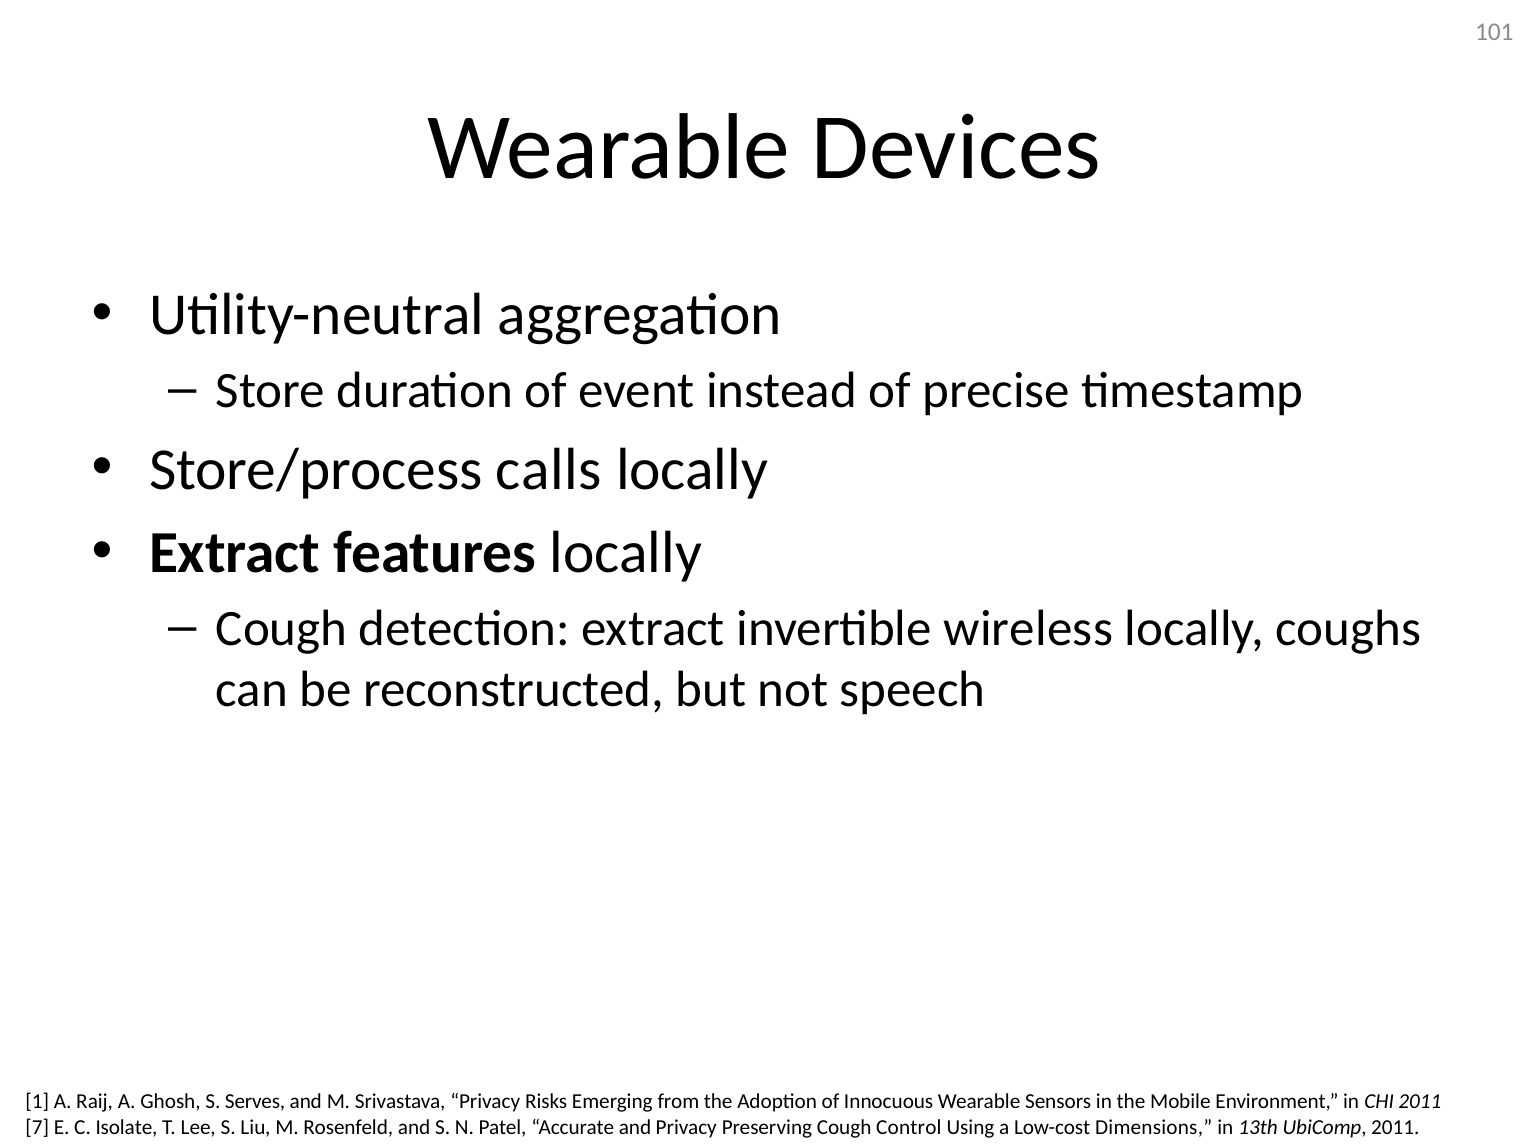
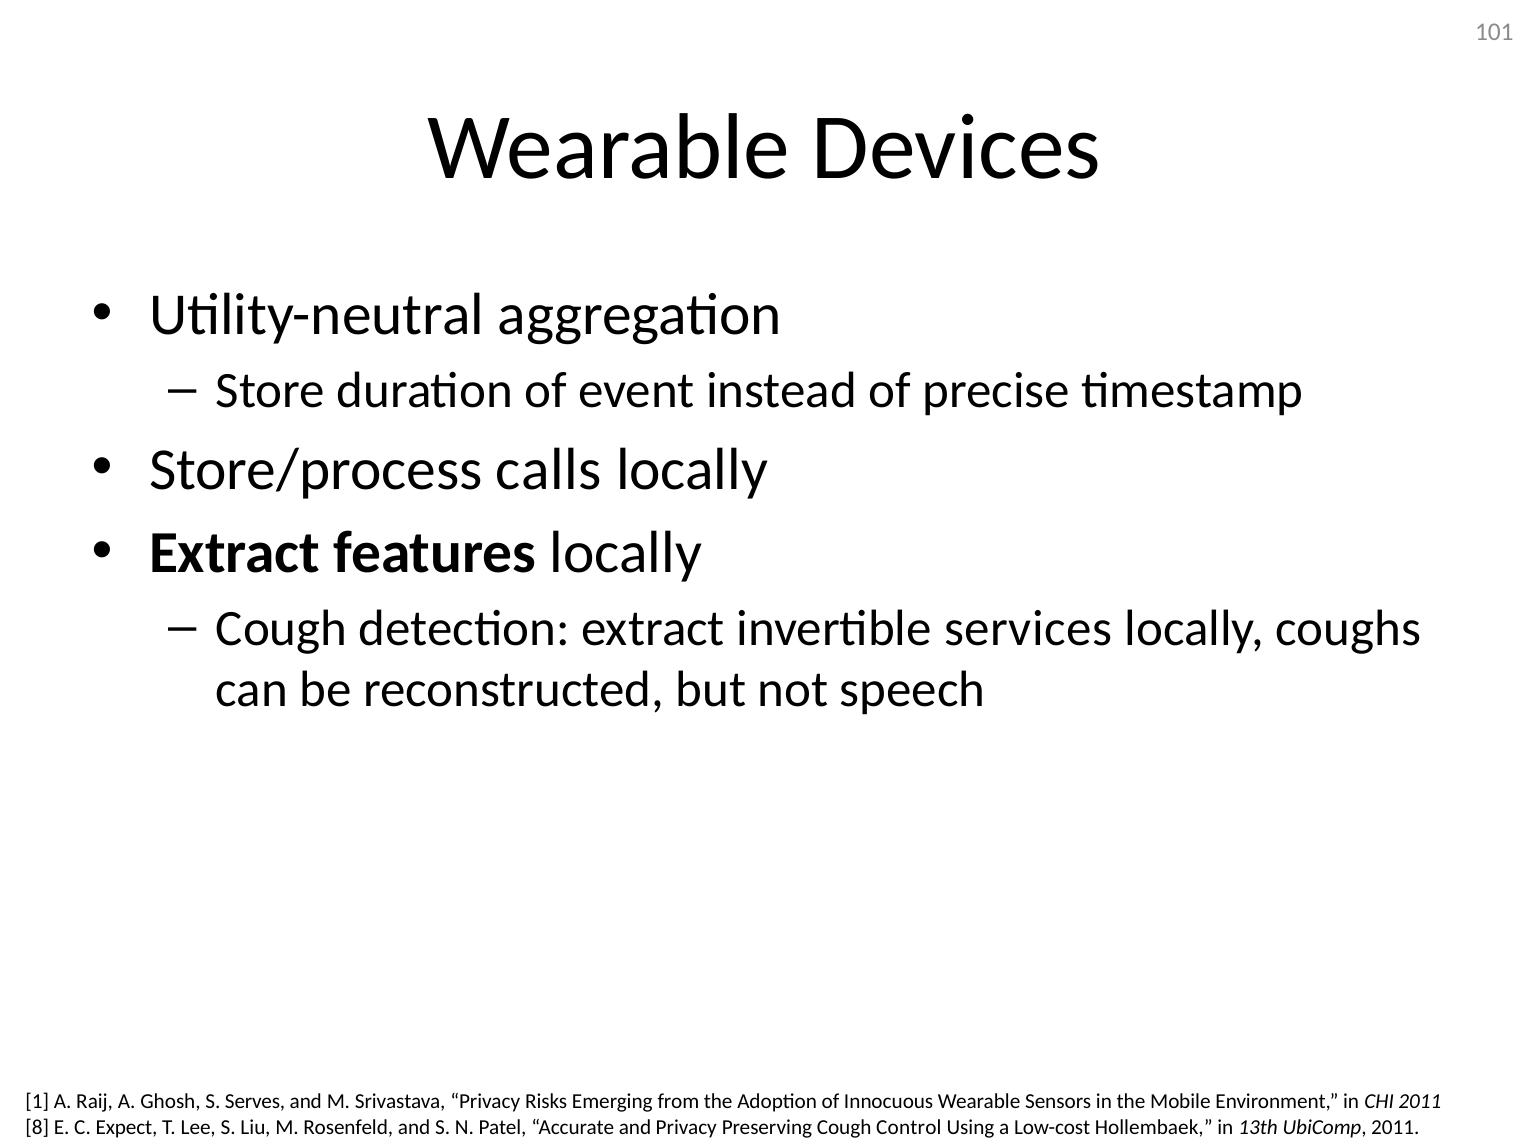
wireless: wireless -> services
7: 7 -> 8
Isolate: Isolate -> Expect
Dimensions: Dimensions -> Hollembaek
